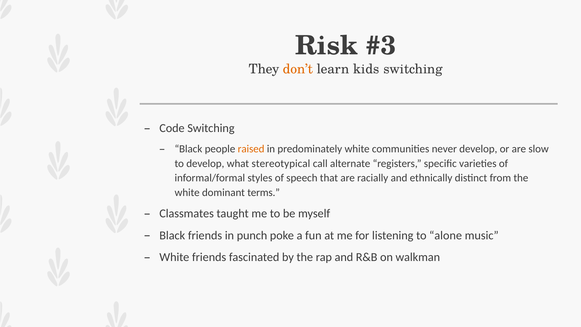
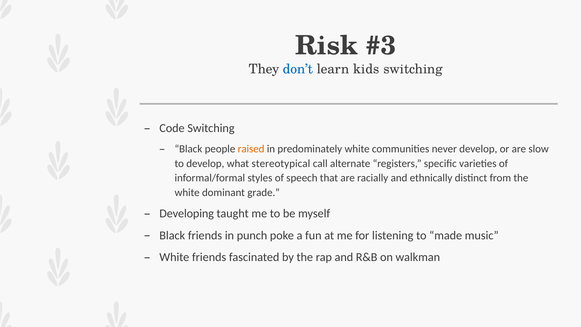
don’t colour: orange -> blue
terms: terms -> grade
Classmates: Classmates -> Developing
alone: alone -> made
